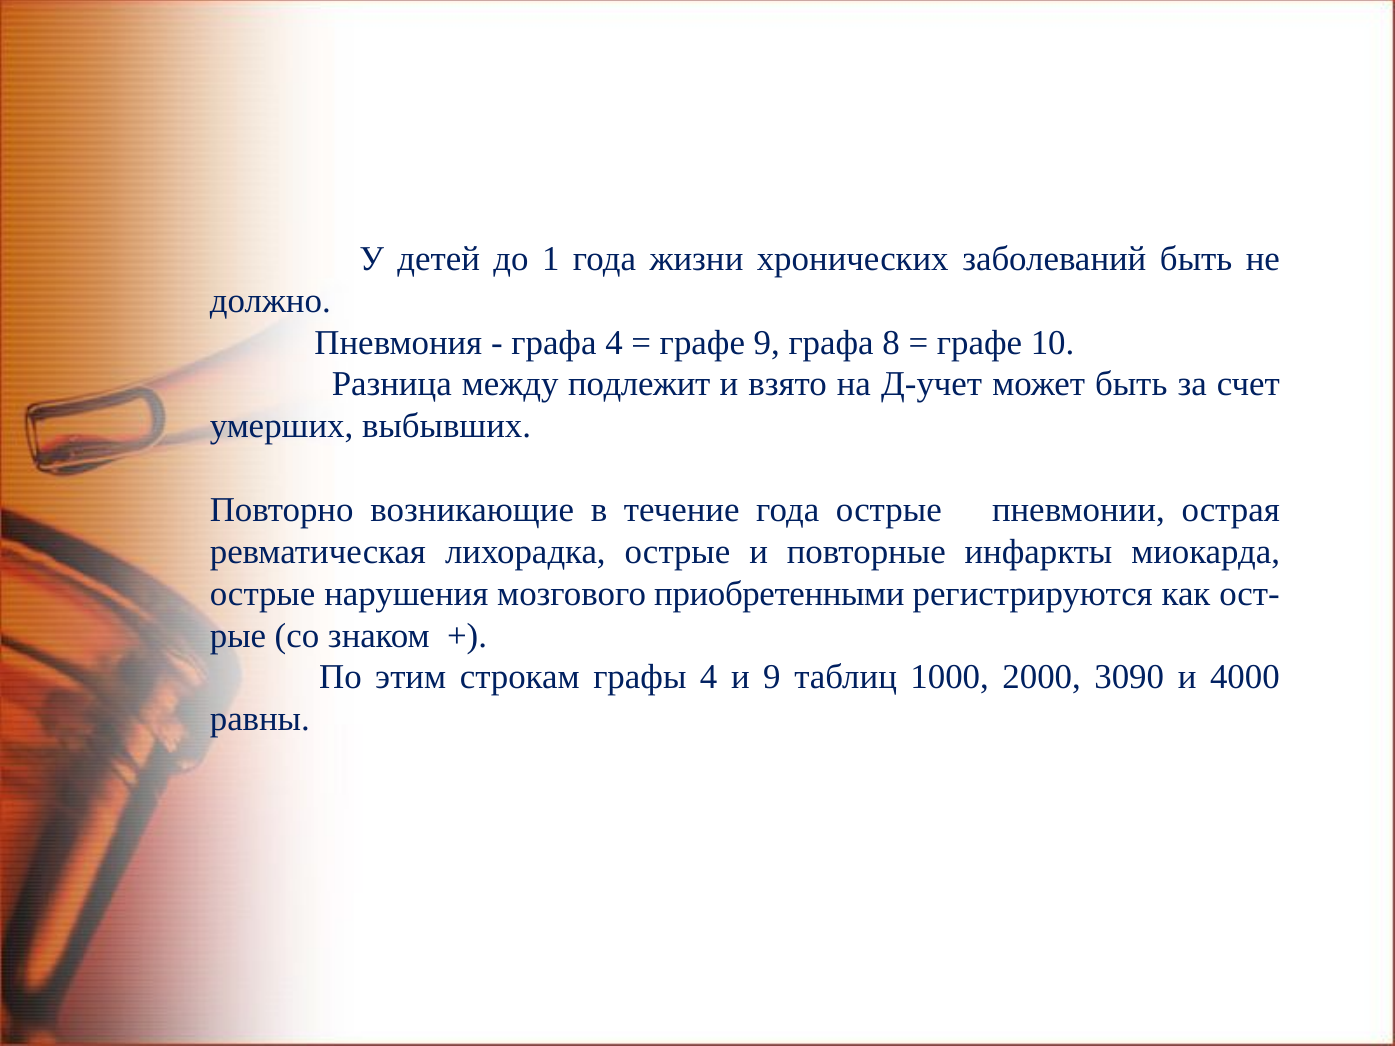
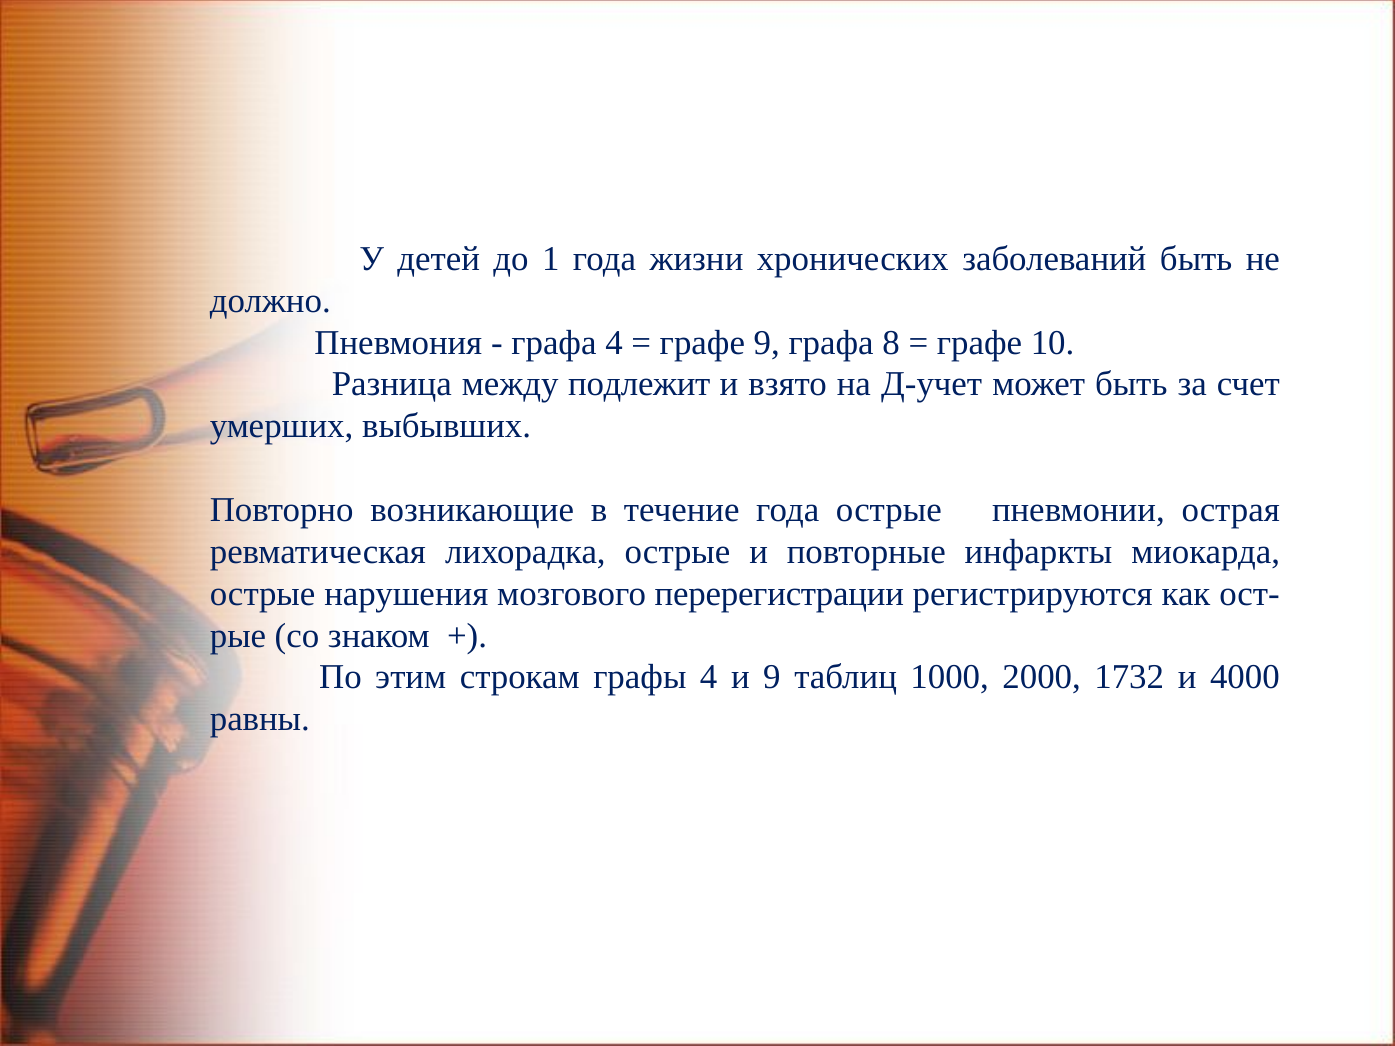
приобретенными: приобретенными -> перерегистрации
3090: 3090 -> 1732
